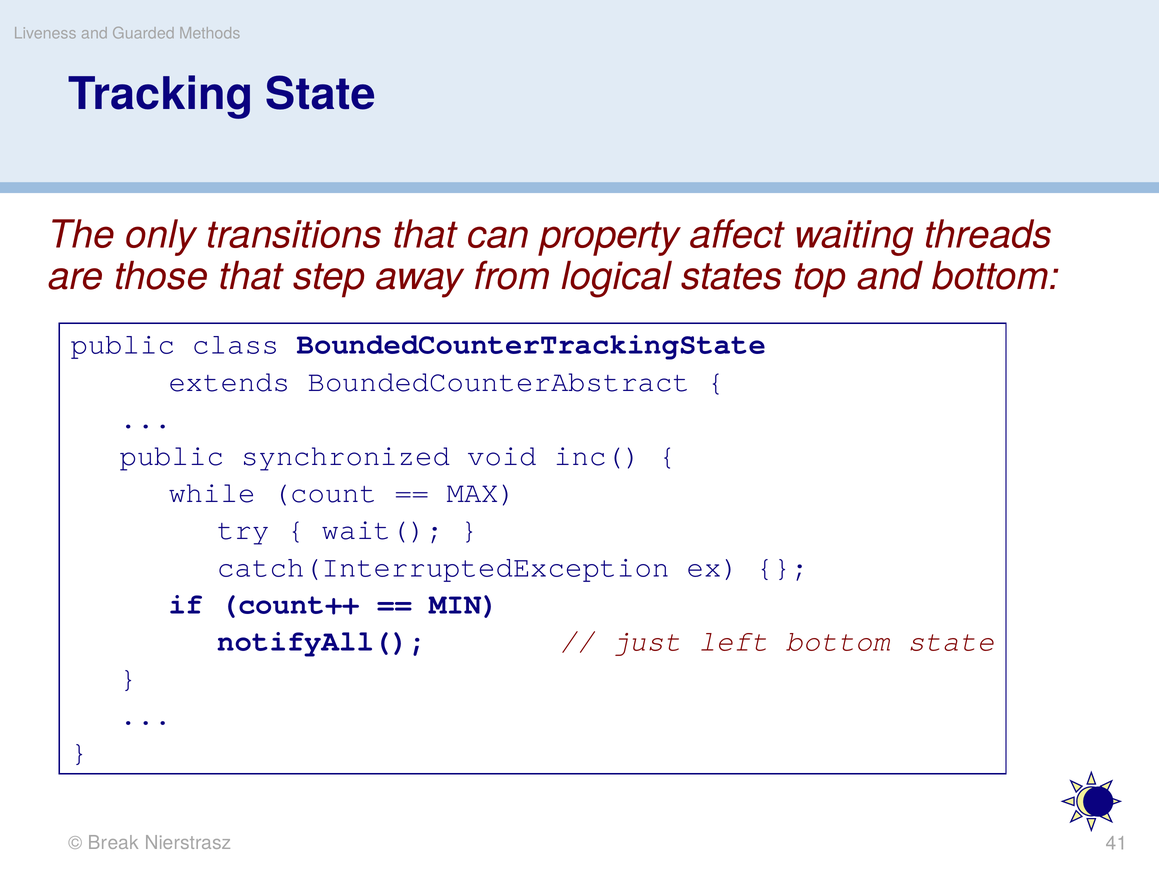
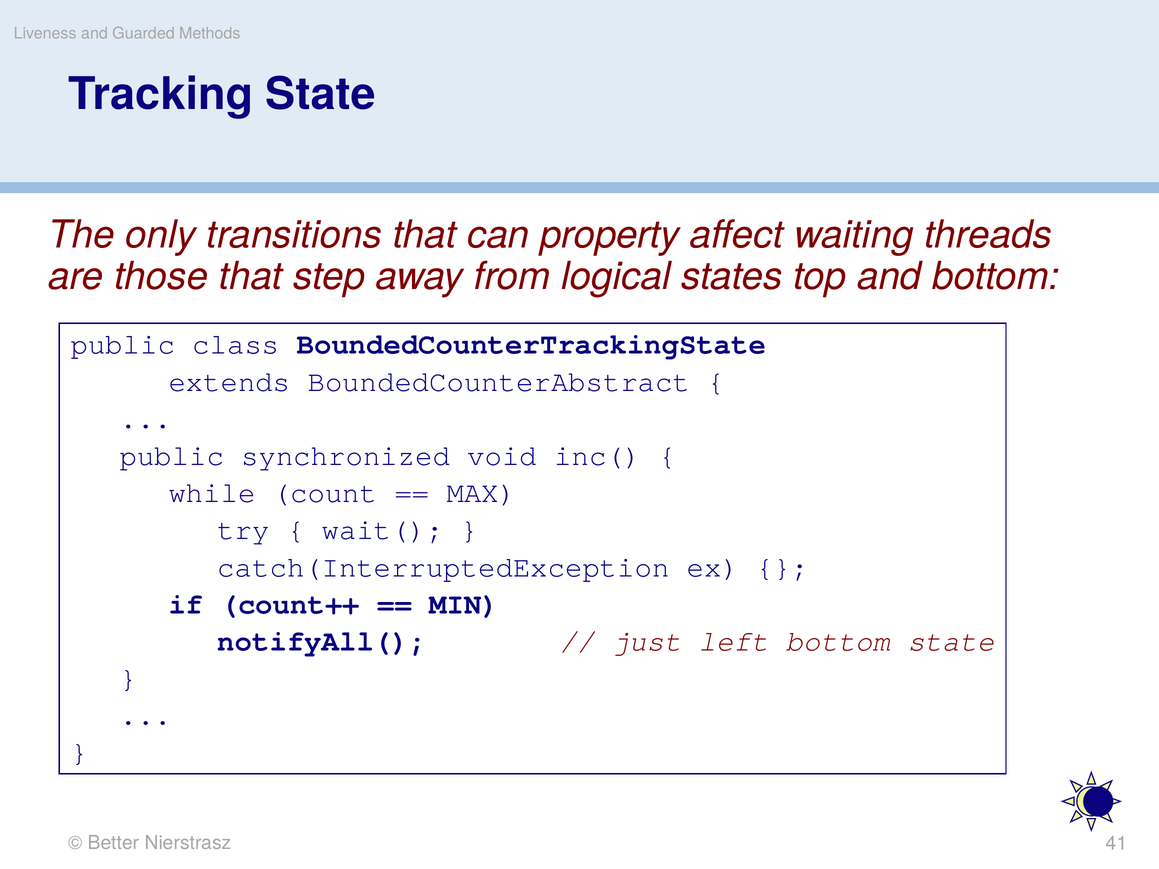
Break: Break -> Better
